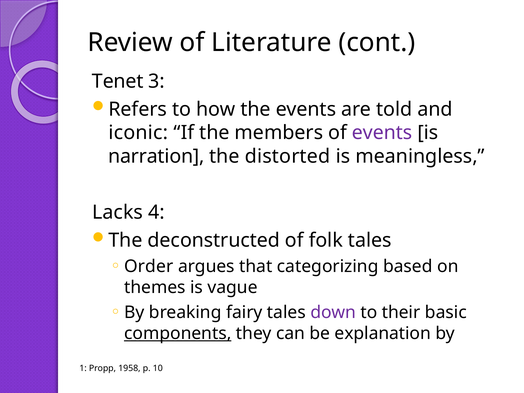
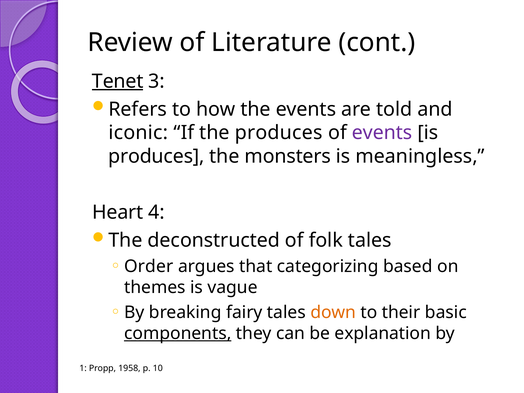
Tenet underline: none -> present
the members: members -> produces
narration at (156, 156): narration -> produces
distorted: distorted -> monsters
Lacks: Lacks -> Heart
down colour: purple -> orange
